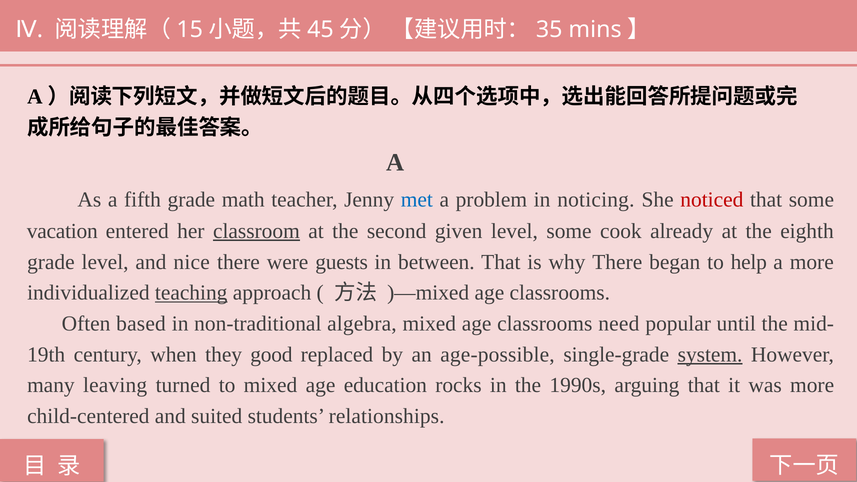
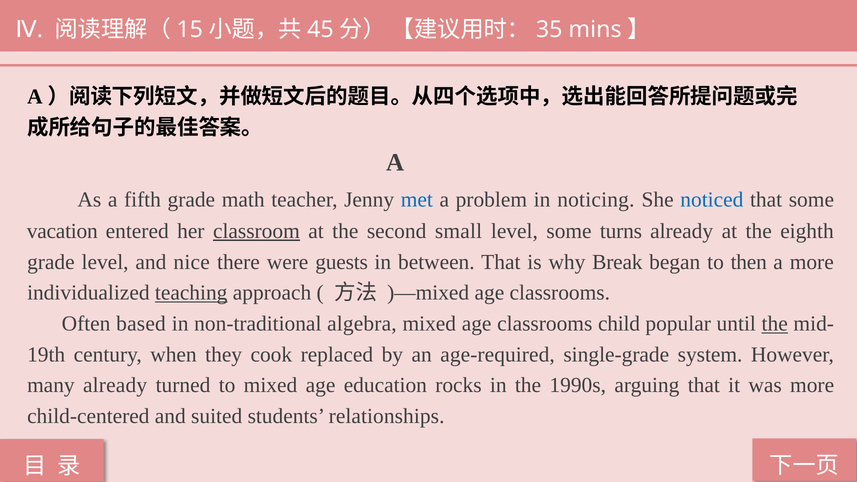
noticed colour: red -> blue
given: given -> small
cook: cook -> turns
why There: There -> Break
help: help -> then
need: need -> child
the at (775, 324) underline: none -> present
good: good -> cook
age-possible: age-possible -> age-required
system underline: present -> none
many leaving: leaving -> already
